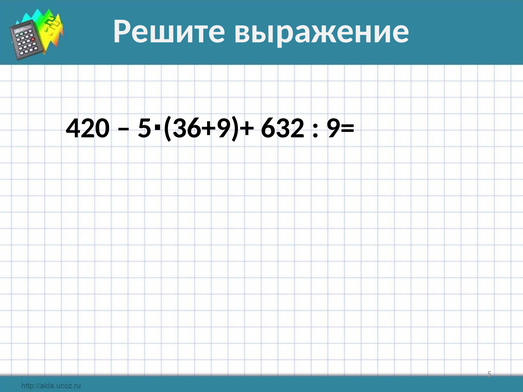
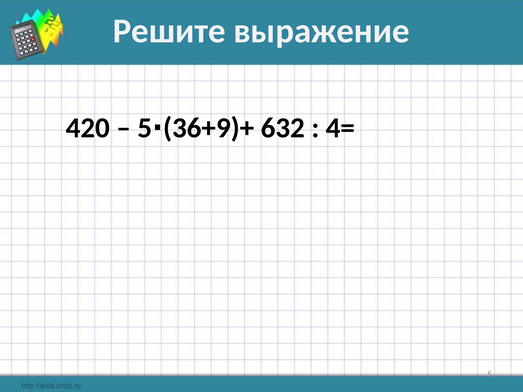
9=: 9= -> 4=
